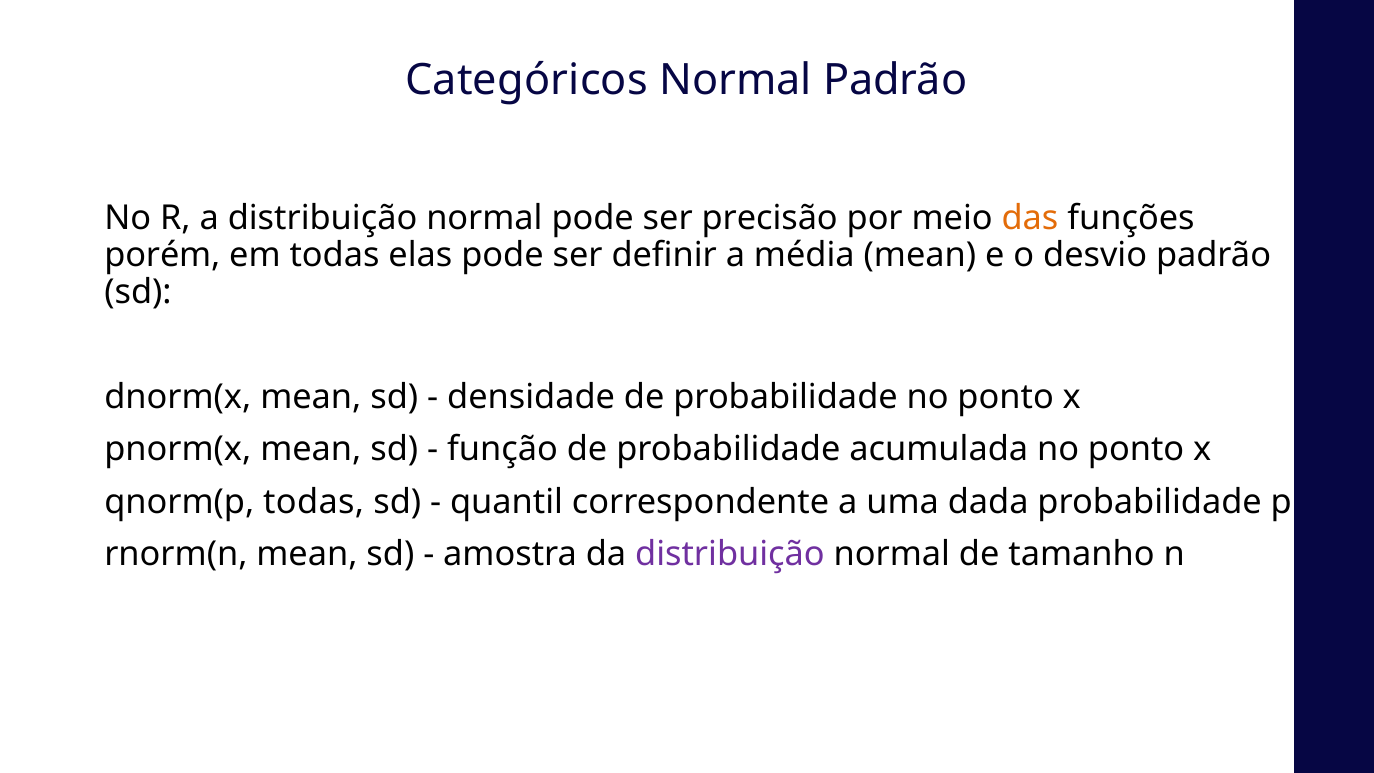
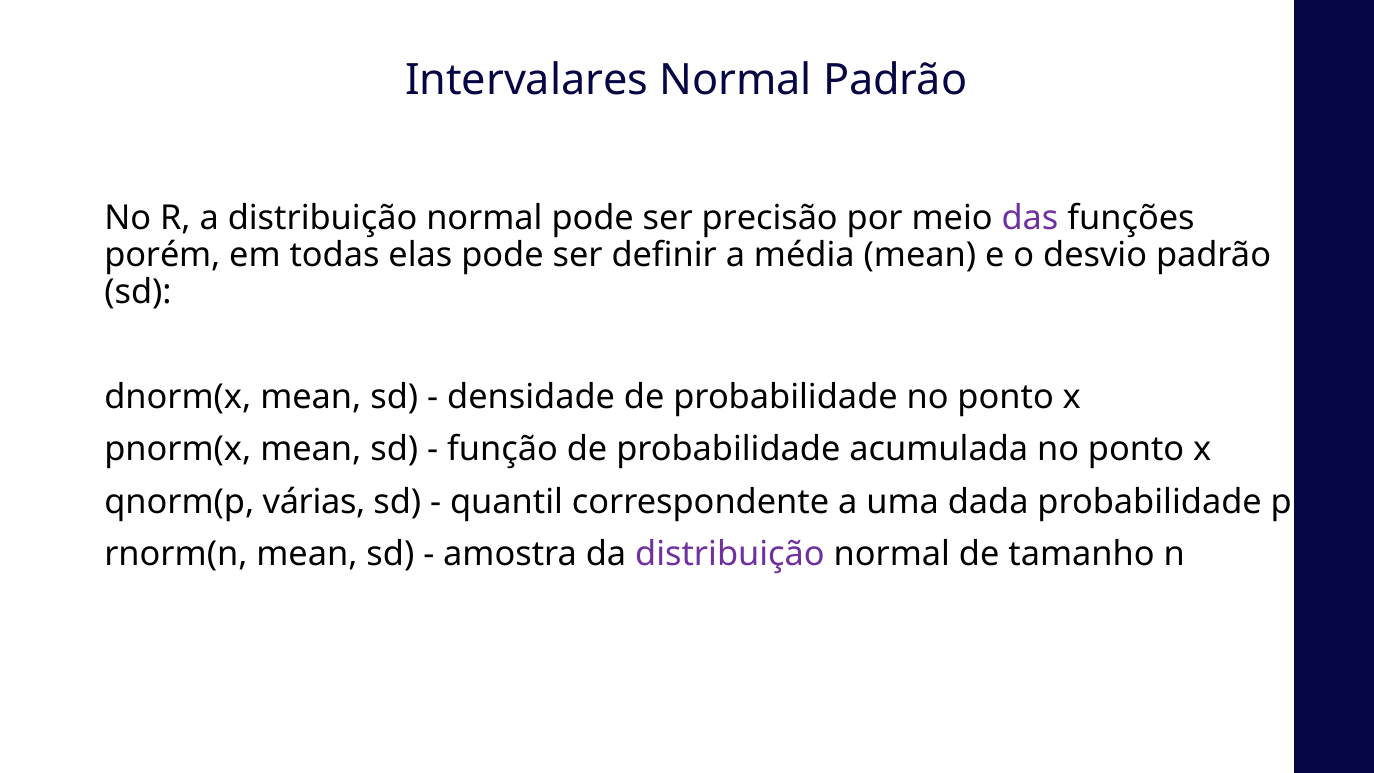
Categóricos: Categóricos -> Intervalares
das colour: orange -> purple
qnorm(p todas: todas -> várias
